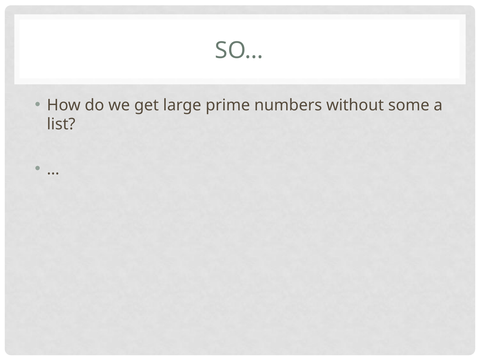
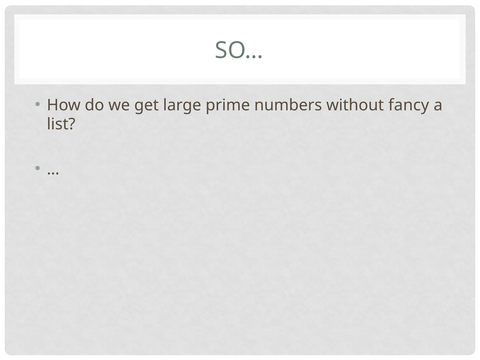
some: some -> fancy
